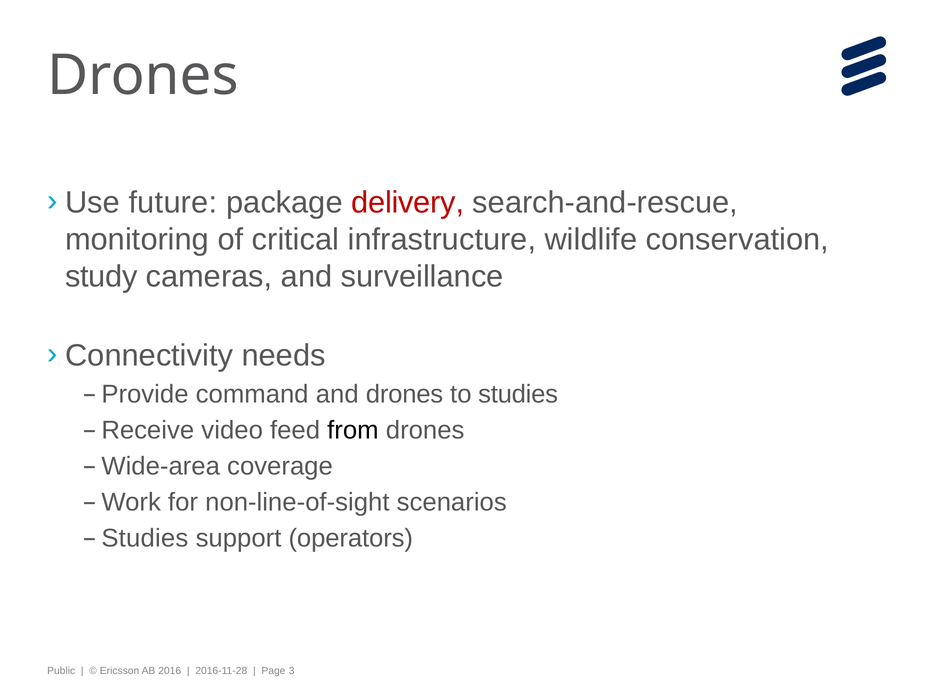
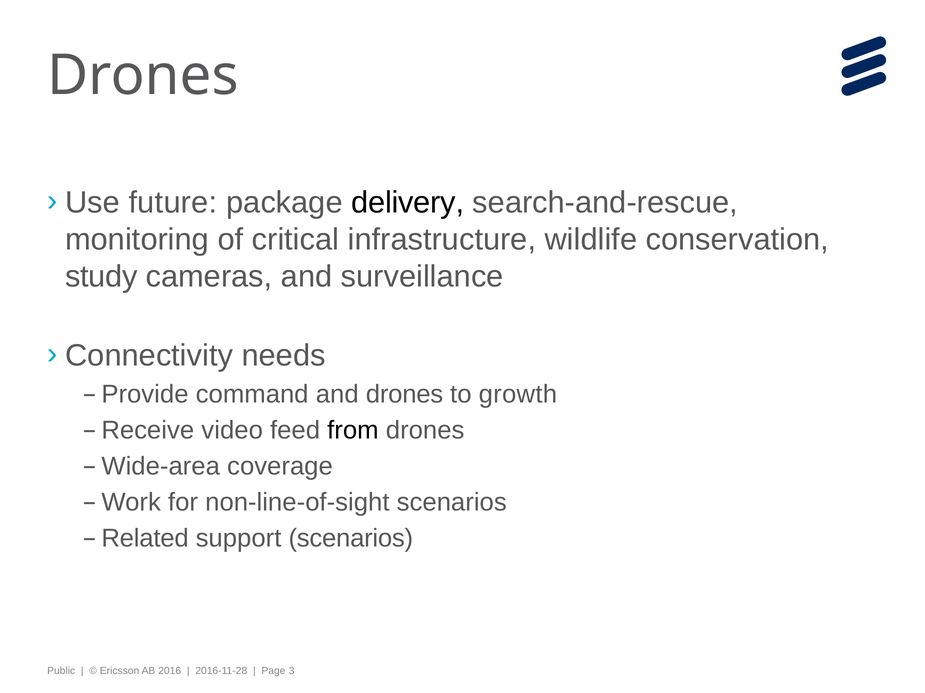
delivery colour: red -> black
to studies: studies -> growth
Studies at (145, 539): Studies -> Related
support operators: operators -> scenarios
